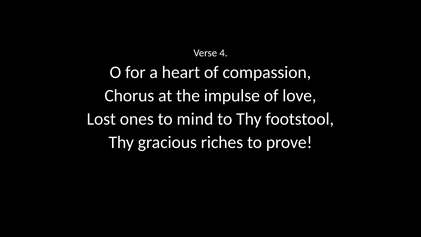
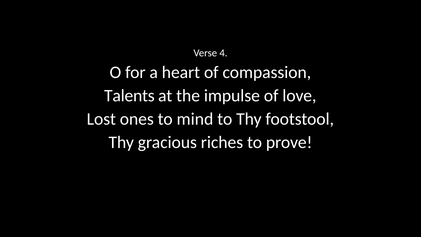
Chorus: Chorus -> Talents
